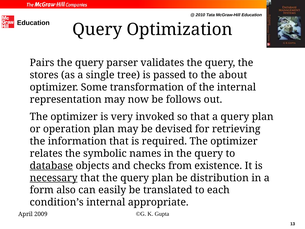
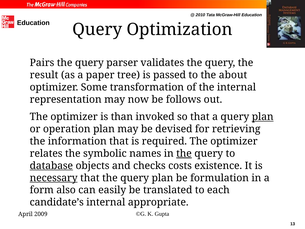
stores: stores -> result
single: single -> paper
very: very -> than
plan at (263, 117) underline: none -> present
the at (184, 153) underline: none -> present
from: from -> costs
distribution: distribution -> formulation
condition’s: condition’s -> candidate’s
